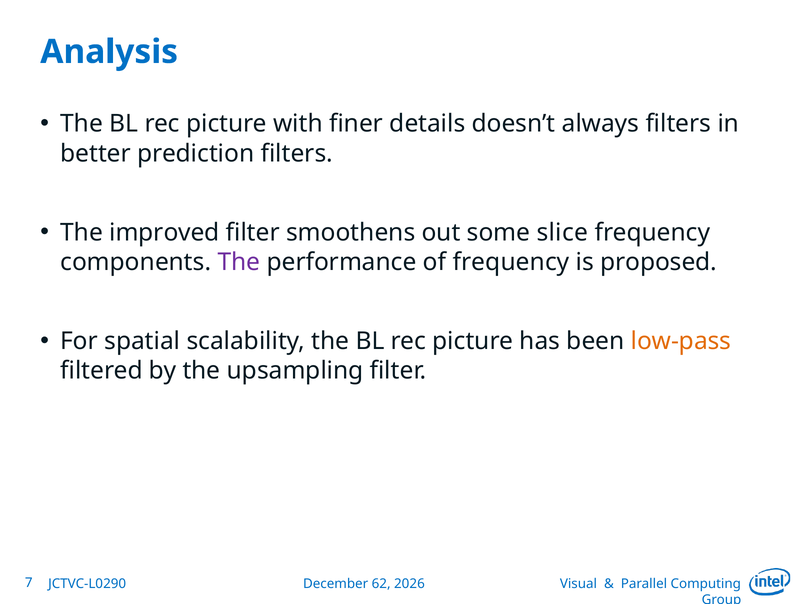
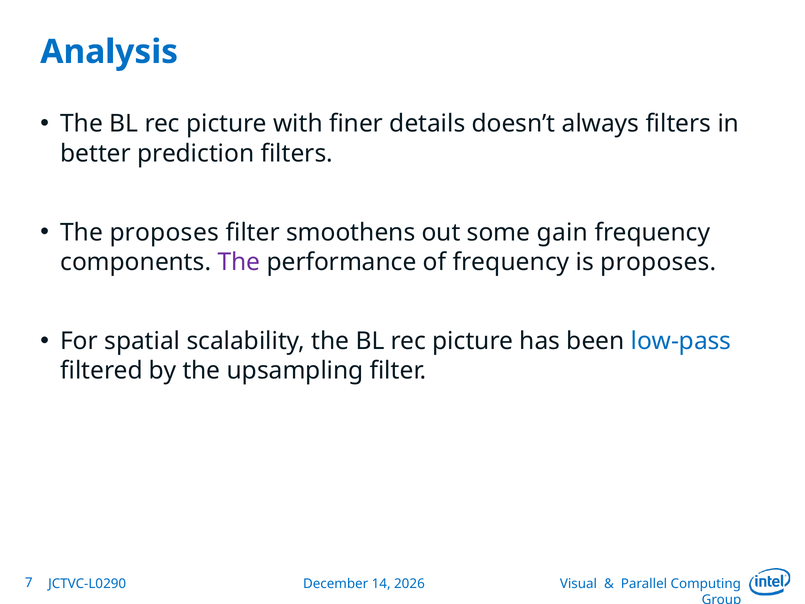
The improved: improved -> proposes
slice: slice -> gain
is proposed: proposed -> proposes
low-pass colour: orange -> blue
62: 62 -> 14
